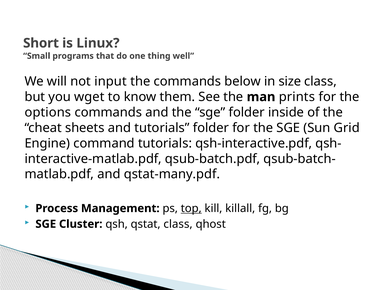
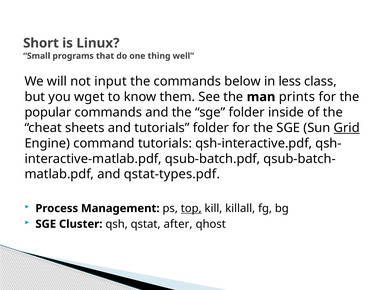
size: size -> less
options: options -> popular
Grid underline: none -> present
qstat-many.pdf: qstat-many.pdf -> qstat-types.pdf
qstat class: class -> after
